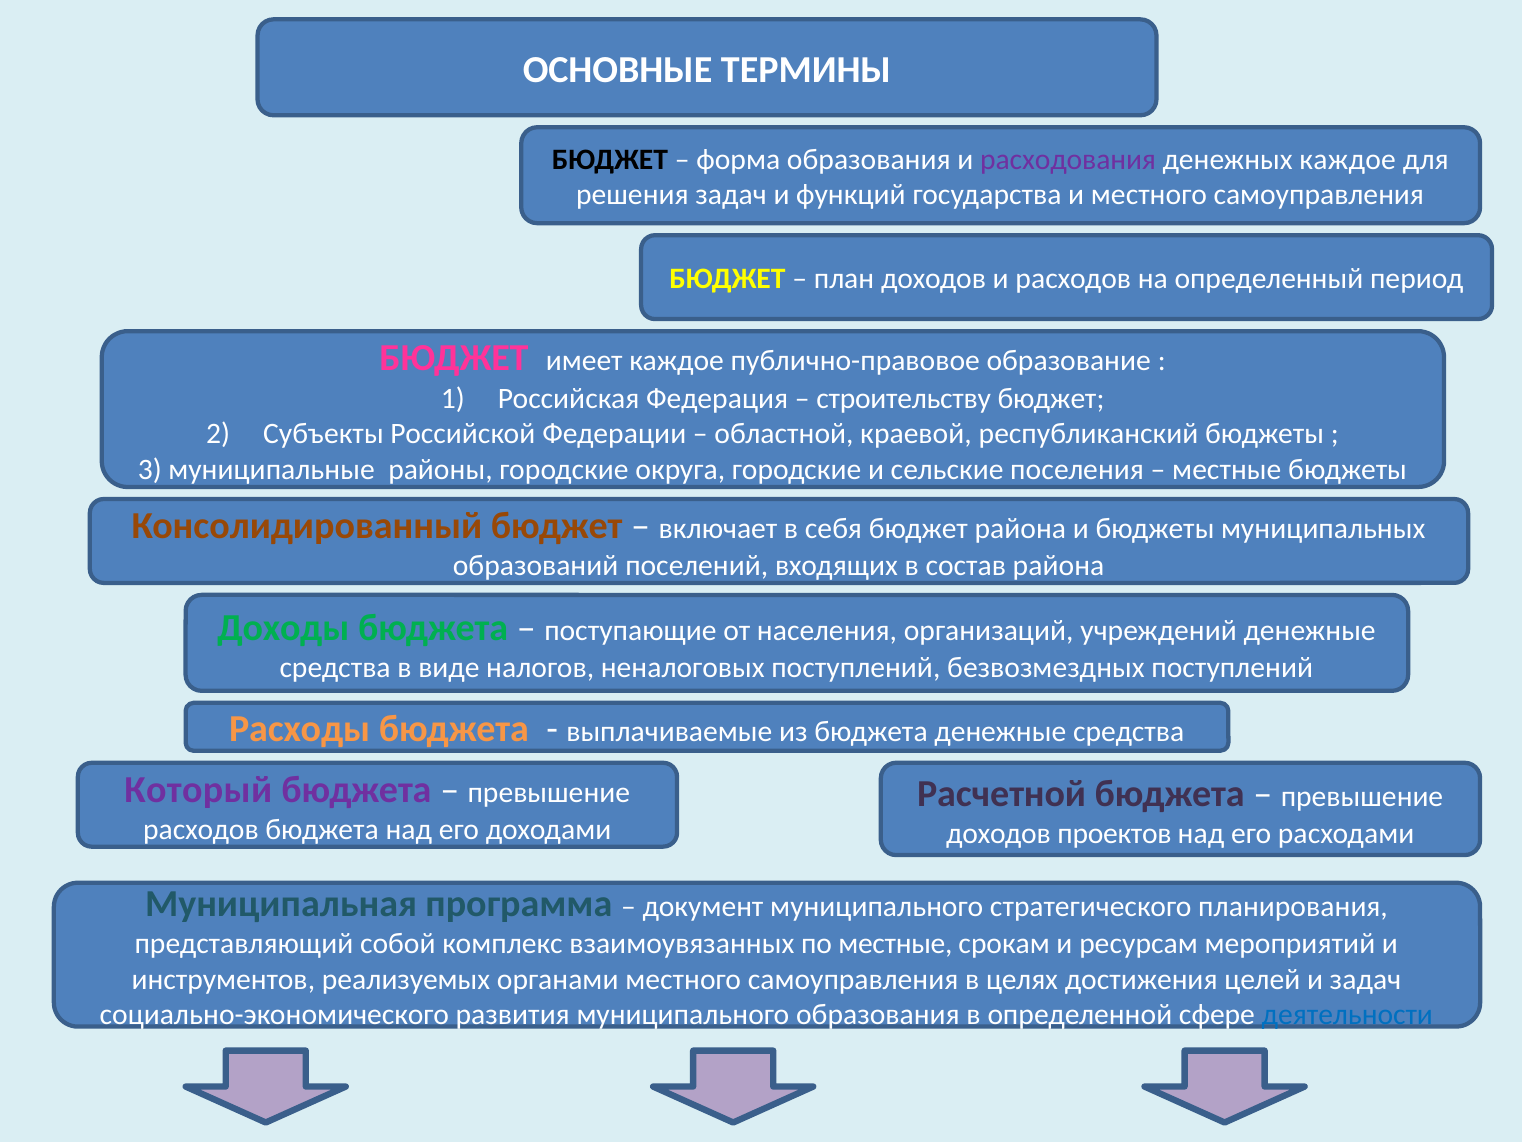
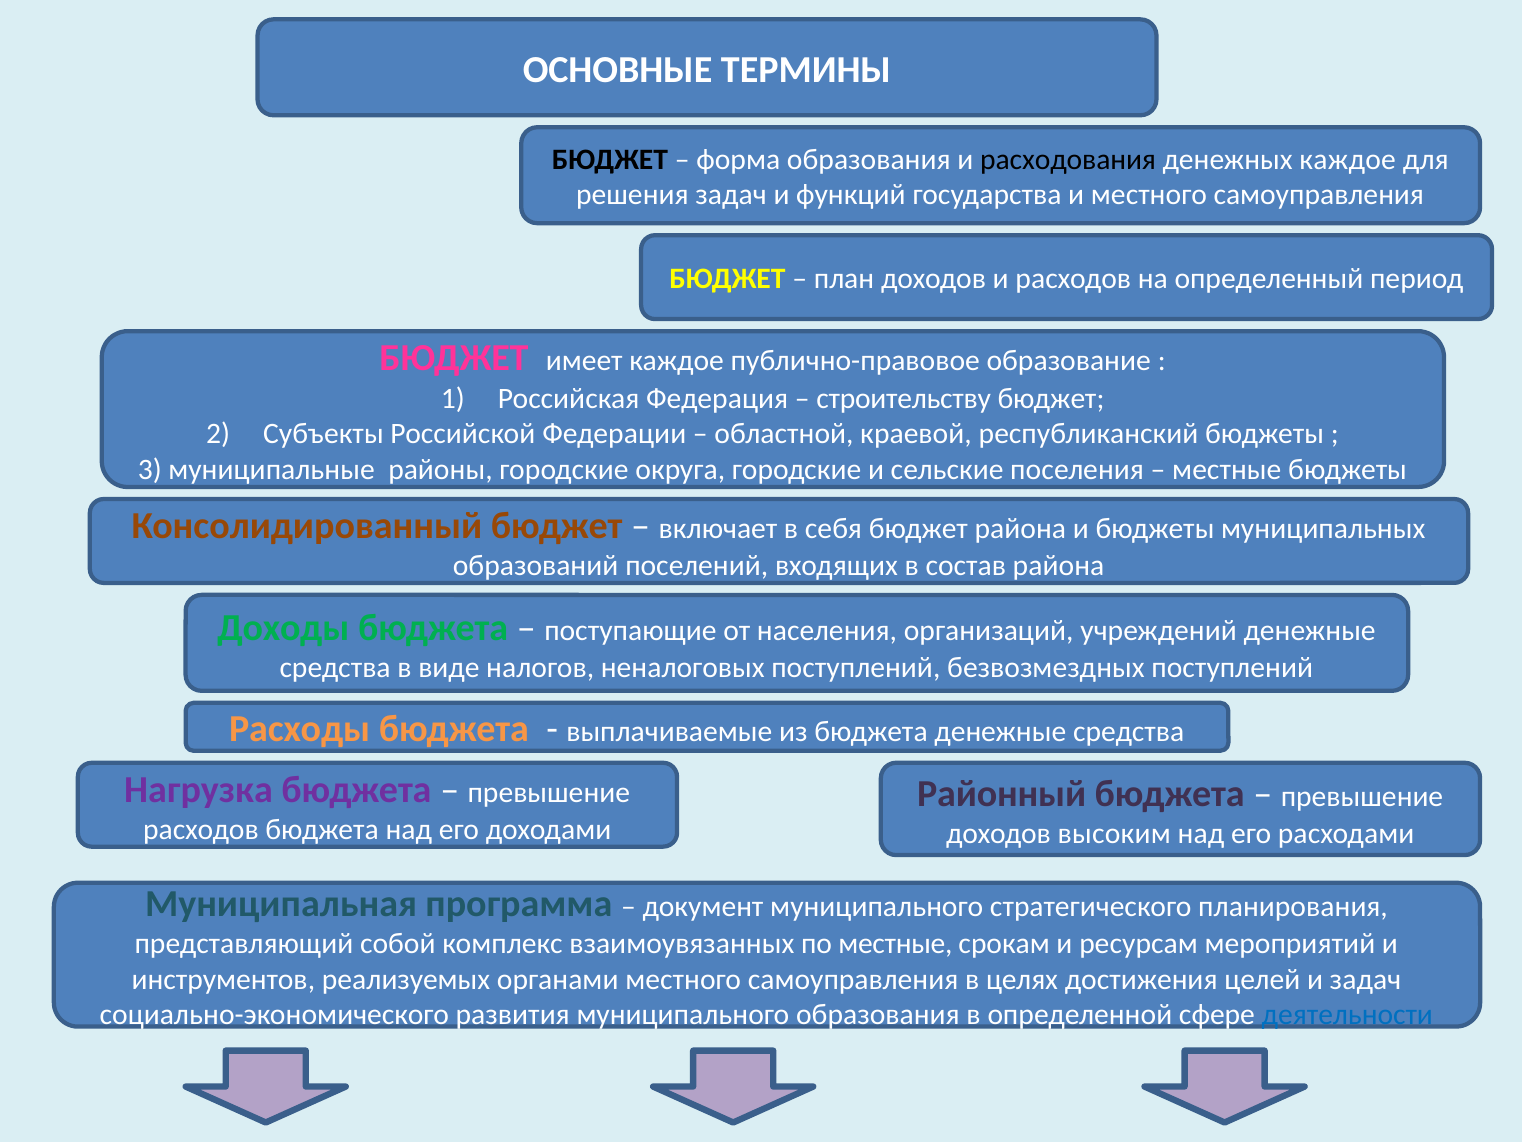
расходования colour: purple -> black
Который: Который -> Нагрузка
Расчетной: Расчетной -> Районный
проектов: проектов -> высоким
